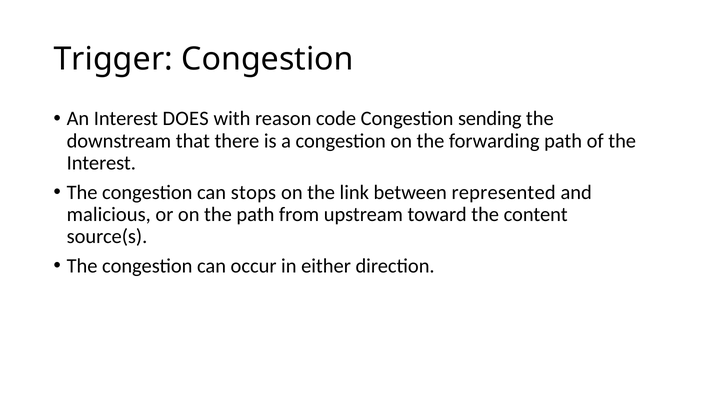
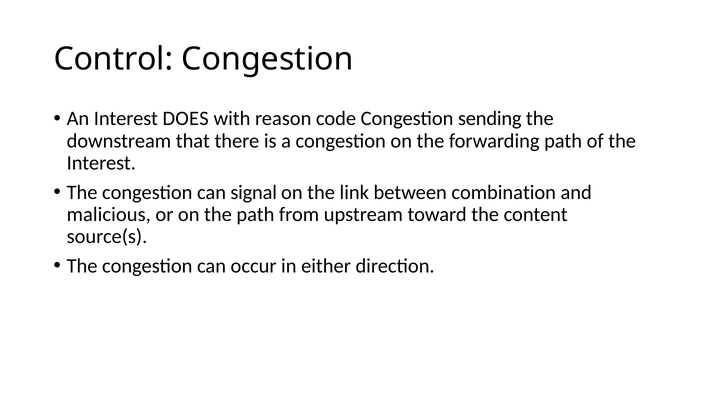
Trigger: Trigger -> Control
stops: stops -> signal
represented: represented -> combination
